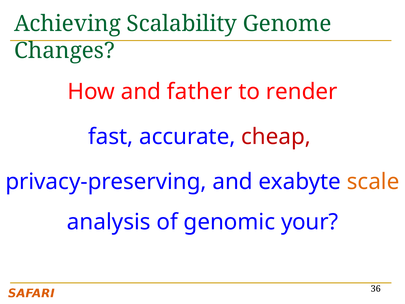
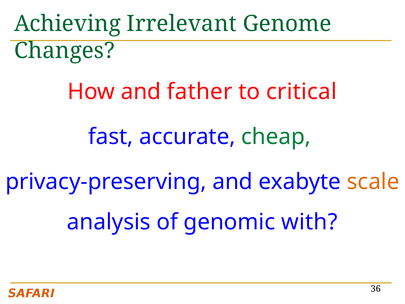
Scalability: Scalability -> Irrelevant
render: render -> critical
cheap colour: red -> green
your: your -> with
